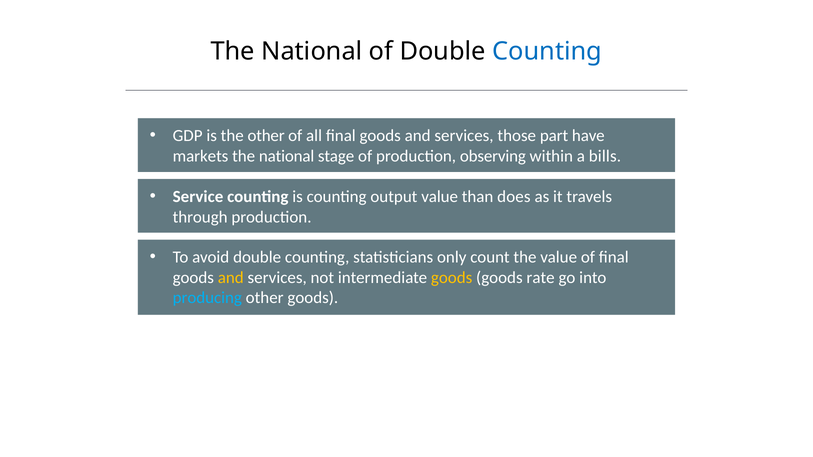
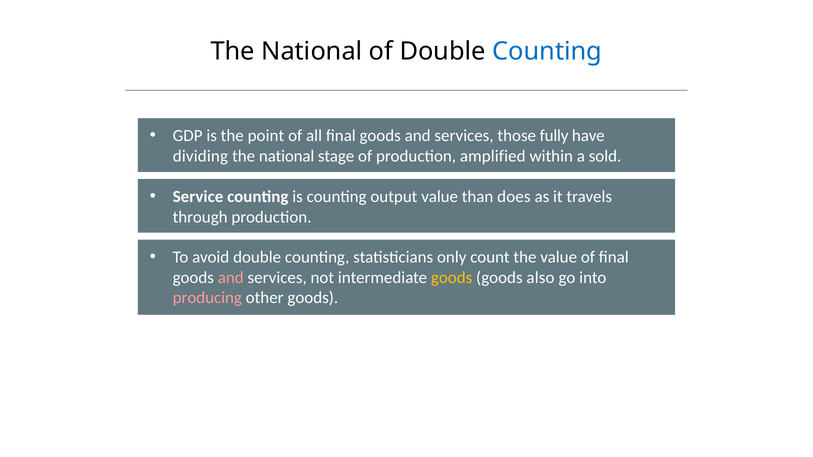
the other: other -> point
part: part -> fully
markets: markets -> dividing
observing: observing -> amplified
bills: bills -> sold
and at (231, 278) colour: yellow -> pink
rate: rate -> also
producing colour: light blue -> pink
